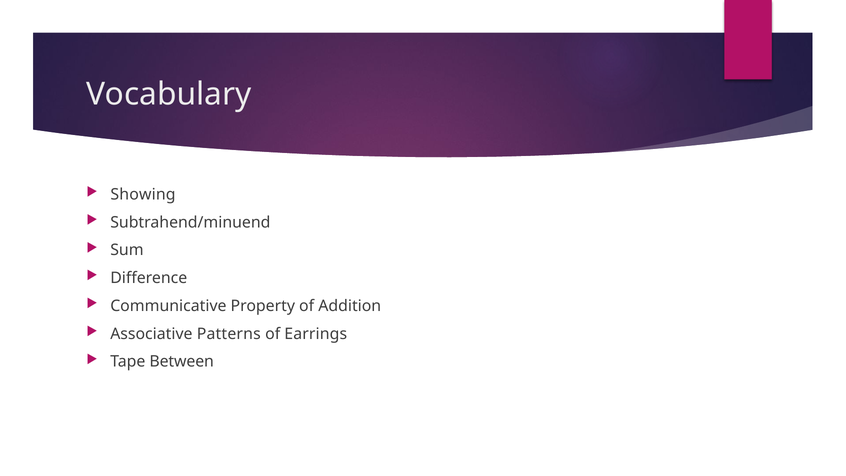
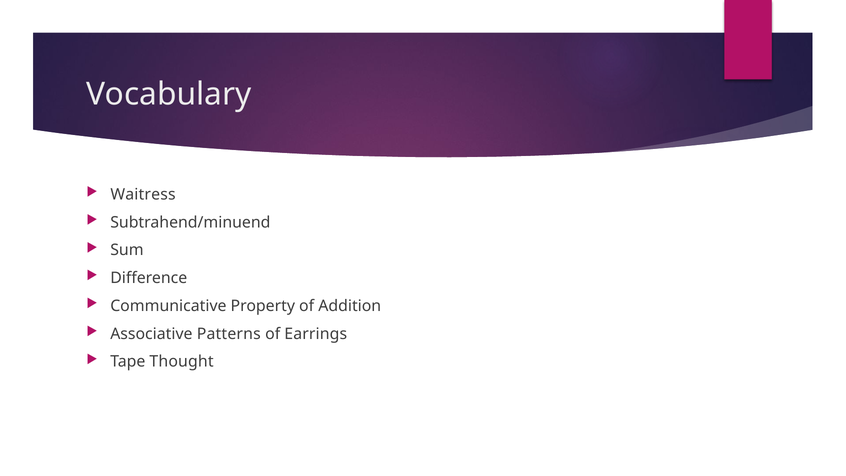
Showing: Showing -> Waitress
Between: Between -> Thought
